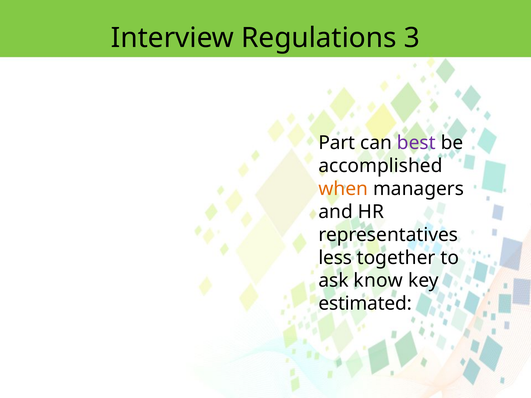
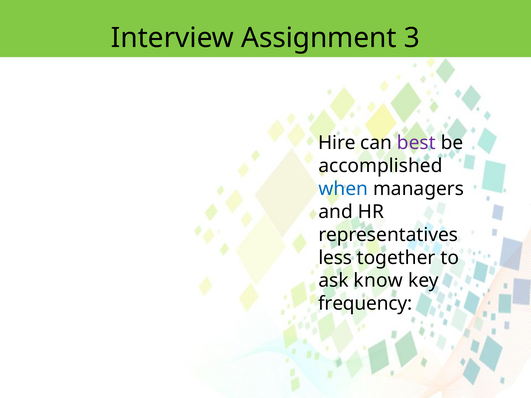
Regulations: Regulations -> Assignment
Part: Part -> Hire
when colour: orange -> blue
estimated: estimated -> frequency
